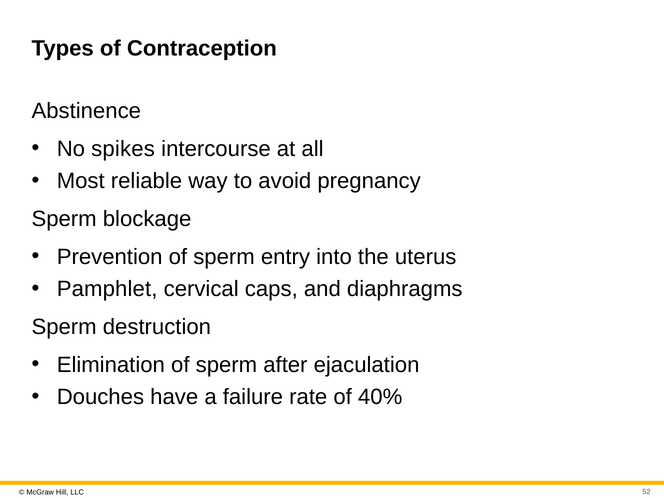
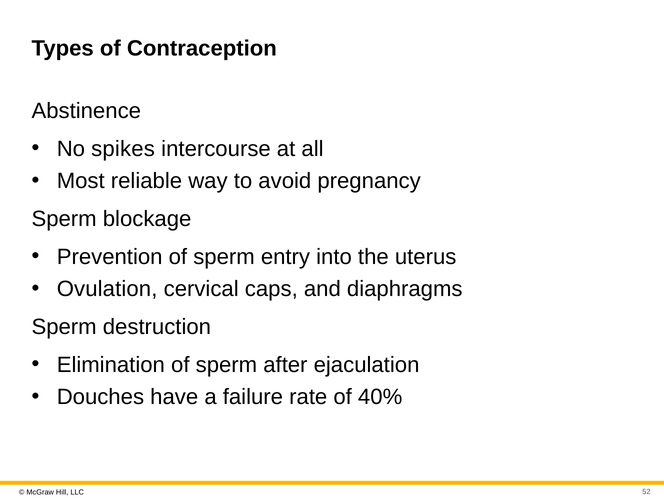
Pamphlet: Pamphlet -> Ovulation
